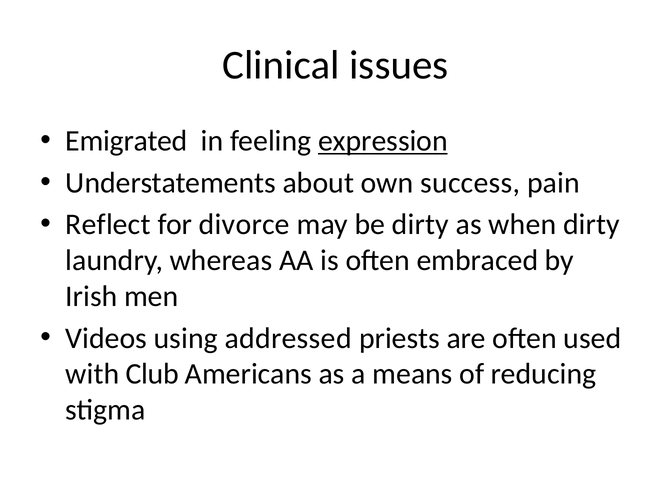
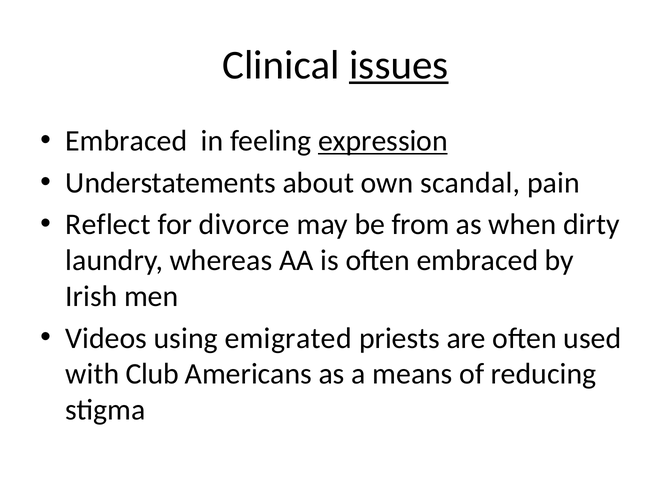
issues underline: none -> present
Emigrated at (126, 141): Emigrated -> Embraced
success: success -> scandal
be dirty: dirty -> from
addressed: addressed -> emigrated
